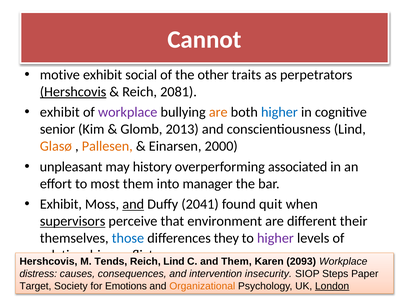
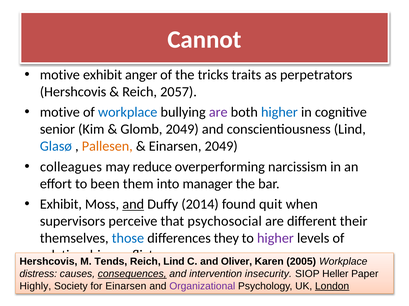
social: social -> anger
other: other -> tricks
Hershcovis at (73, 92) underline: present -> none
2081: 2081 -> 2057
exhibit at (60, 113): exhibit -> motive
workplace at (128, 113) colour: purple -> blue
are at (218, 113) colour: orange -> purple
Glomb 2013: 2013 -> 2049
Glasø colour: orange -> blue
Einarsen 2000: 2000 -> 2049
unpleasant: unpleasant -> colleagues
history: history -> reduce
associated: associated -> narcissism
most: most -> been
2041: 2041 -> 2014
supervisors underline: present -> none
environment: environment -> psychosocial
and Them: Them -> Oliver
2093: 2093 -> 2005
consequences underline: none -> present
Steps: Steps -> Heller
Target: Target -> Highly
for Emotions: Emotions -> Einarsen
Organizational colour: orange -> purple
